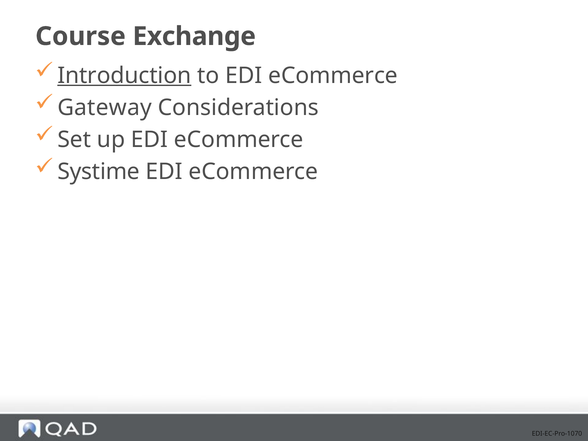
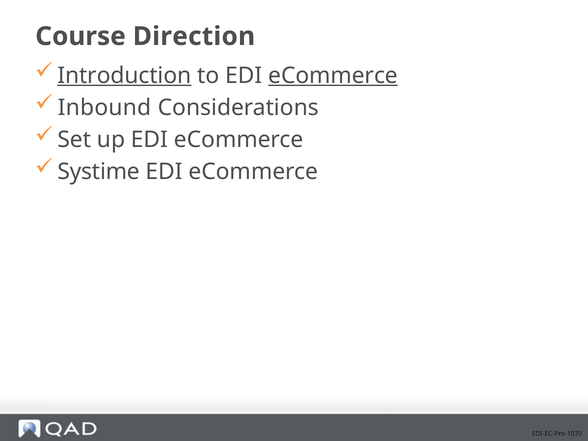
Exchange: Exchange -> Direction
eCommerce at (333, 76) underline: none -> present
Gateway: Gateway -> Inbound
